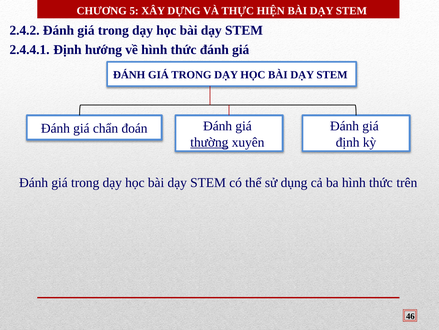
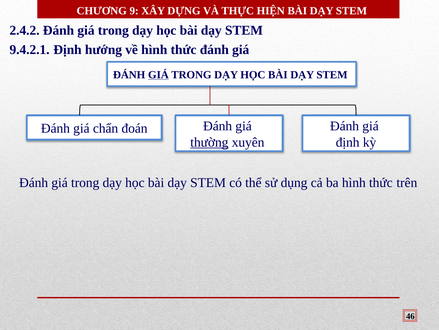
5: 5 -> 9
2.4.4.1: 2.4.4.1 -> 9.4.2.1
GIÁ at (158, 75) underline: none -> present
